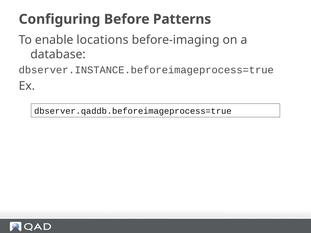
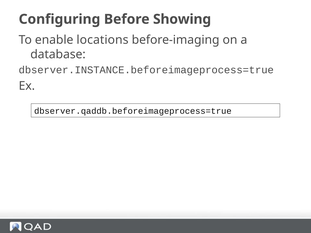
Patterns: Patterns -> Showing
